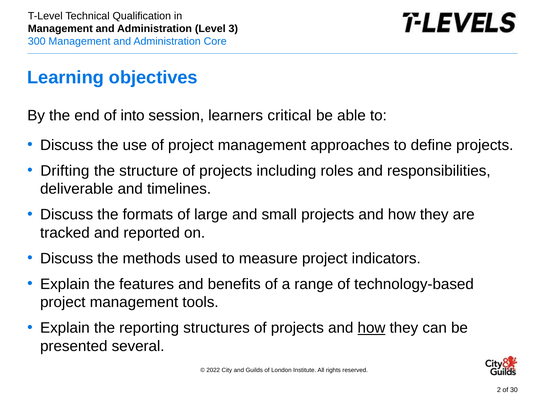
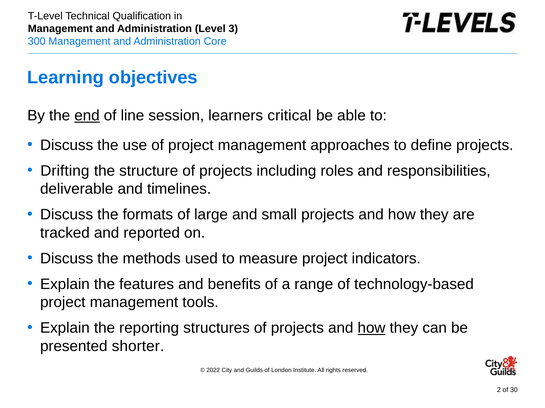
end underline: none -> present
into: into -> line
several: several -> shorter
